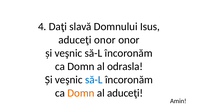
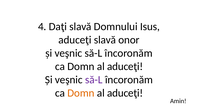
aduceţi onor: onor -> slavă
odrasla at (125, 66): odrasla -> aduceţi
să-L at (94, 79) colour: blue -> purple
